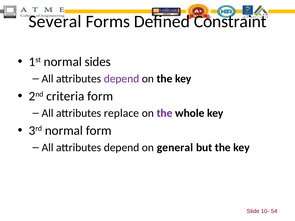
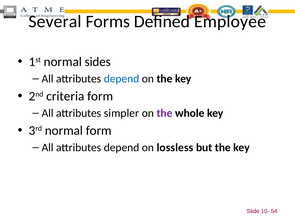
Constraint: Constraint -> Employee
depend at (122, 79) colour: purple -> blue
replace: replace -> simpler
general: general -> lossless
